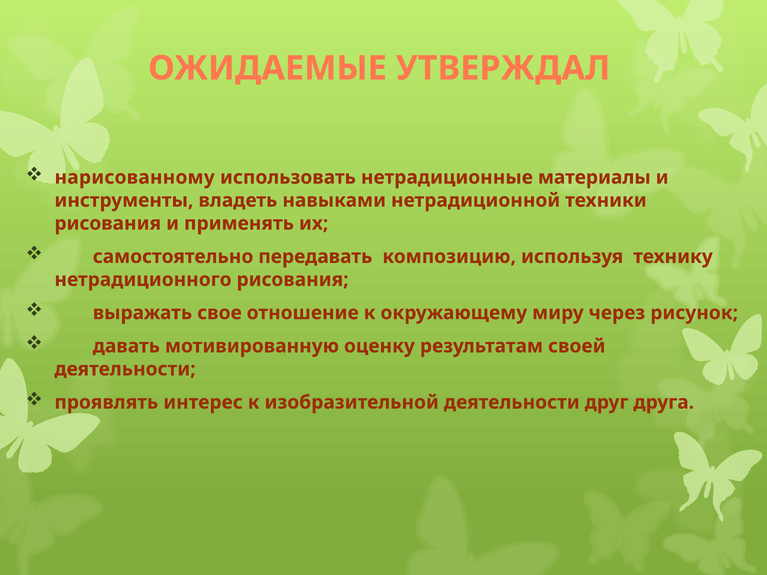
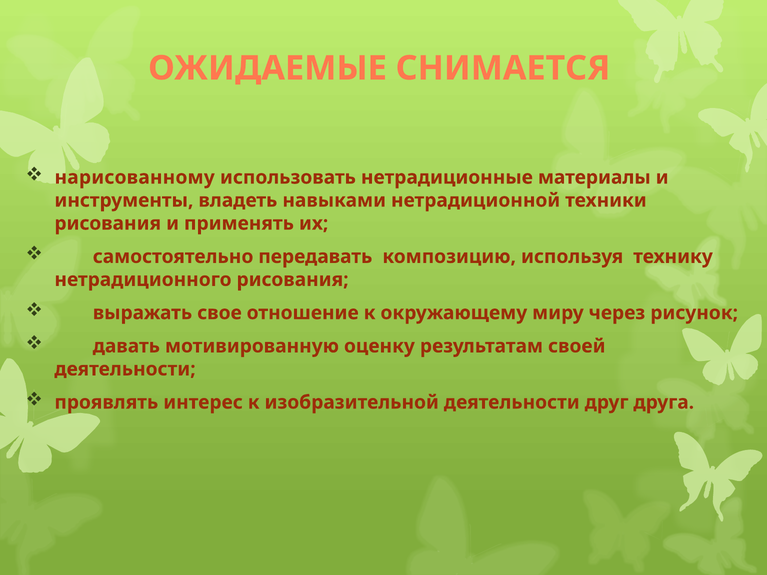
УТВЕРЖДАЛ: УТВЕРЖДАЛ -> СНИМАЕТСЯ
